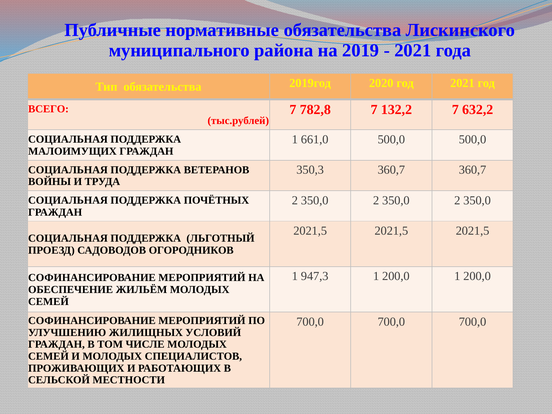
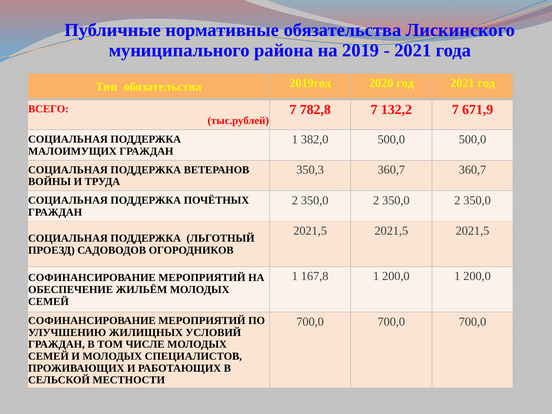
632,2: 632,2 -> 671,9
661,0: 661,0 -> 382,0
947,3: 947,3 -> 167,8
